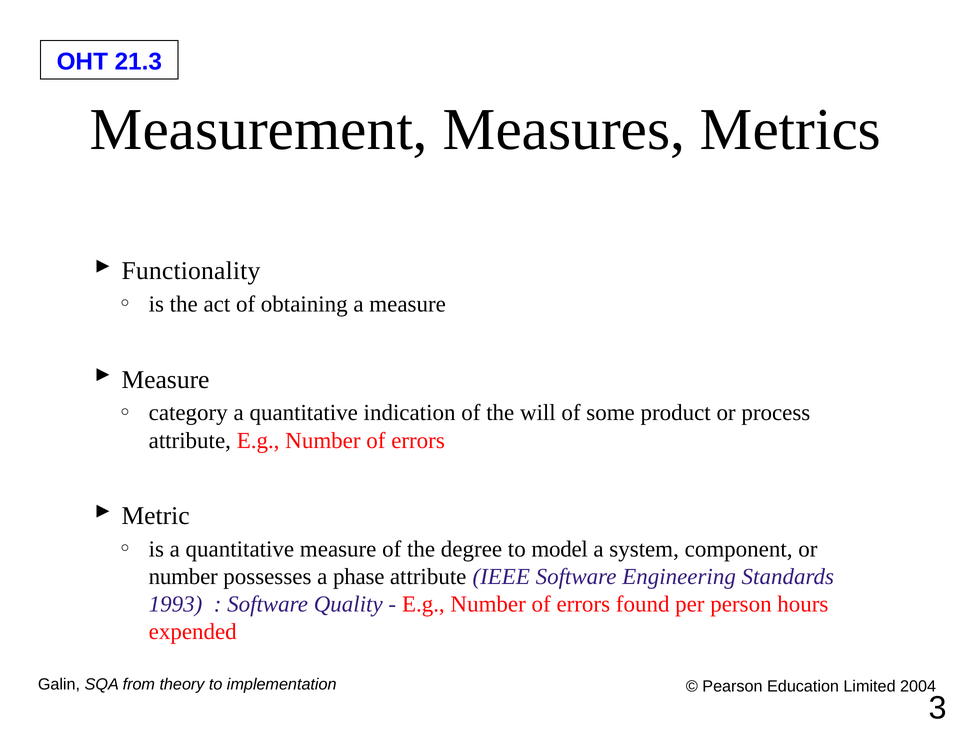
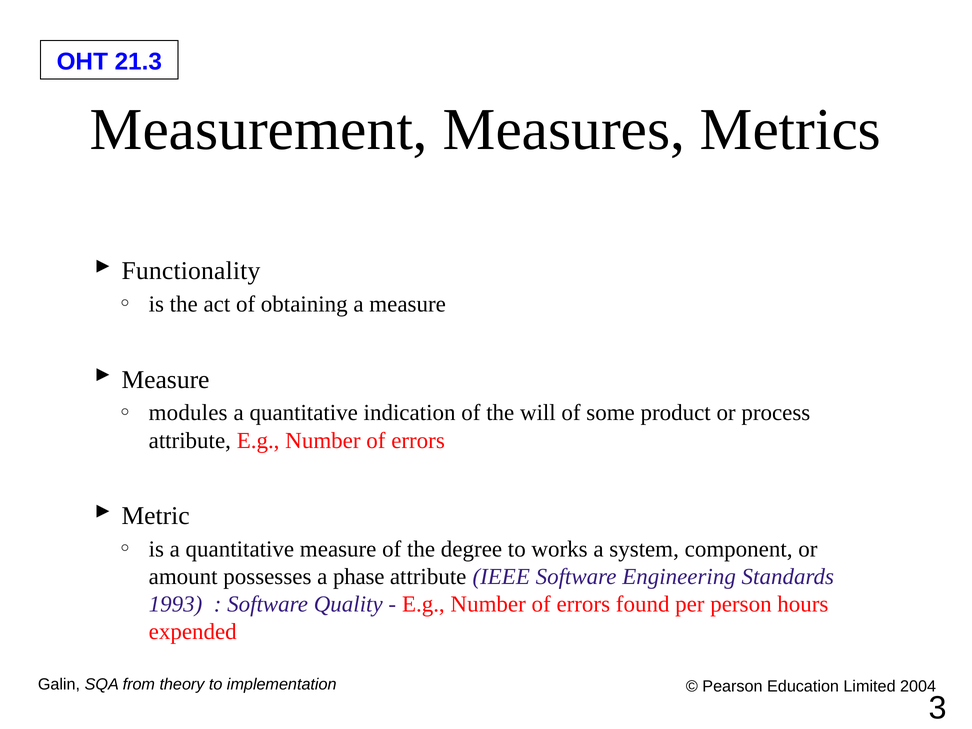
category: category -> modules
model: model -> works
number at (183, 577): number -> amount
